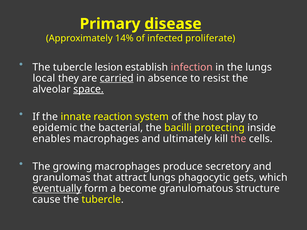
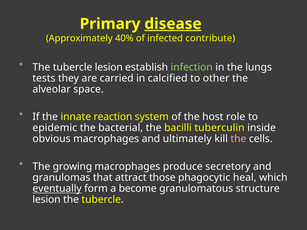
14%: 14% -> 40%
proliferate: proliferate -> contribute
infection colour: pink -> light green
local: local -> tests
carried underline: present -> none
absence: absence -> calcified
resist: resist -> other
space underline: present -> none
play: play -> role
protecting: protecting -> tuberculin
enables: enables -> obvious
attract lungs: lungs -> those
gets: gets -> heal
cause at (46, 200): cause -> lesion
